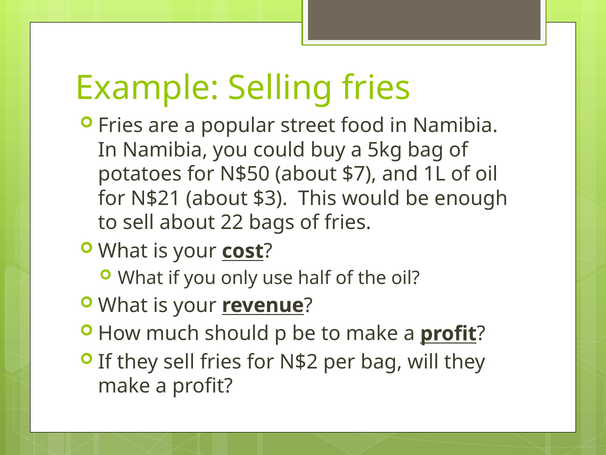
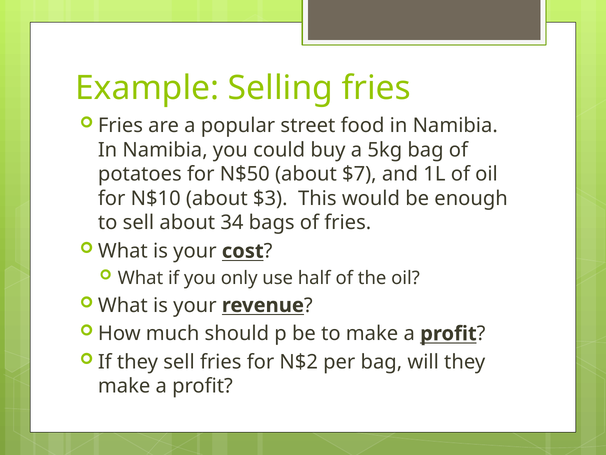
N$21: N$21 -> N$10
22: 22 -> 34
